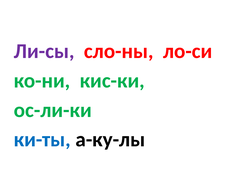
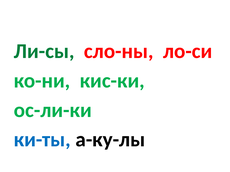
Ли-сы colour: purple -> green
